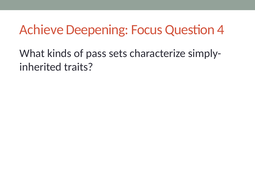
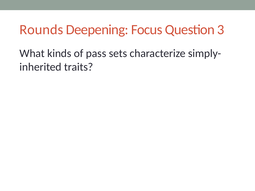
Achieve: Achieve -> Rounds
4: 4 -> 3
